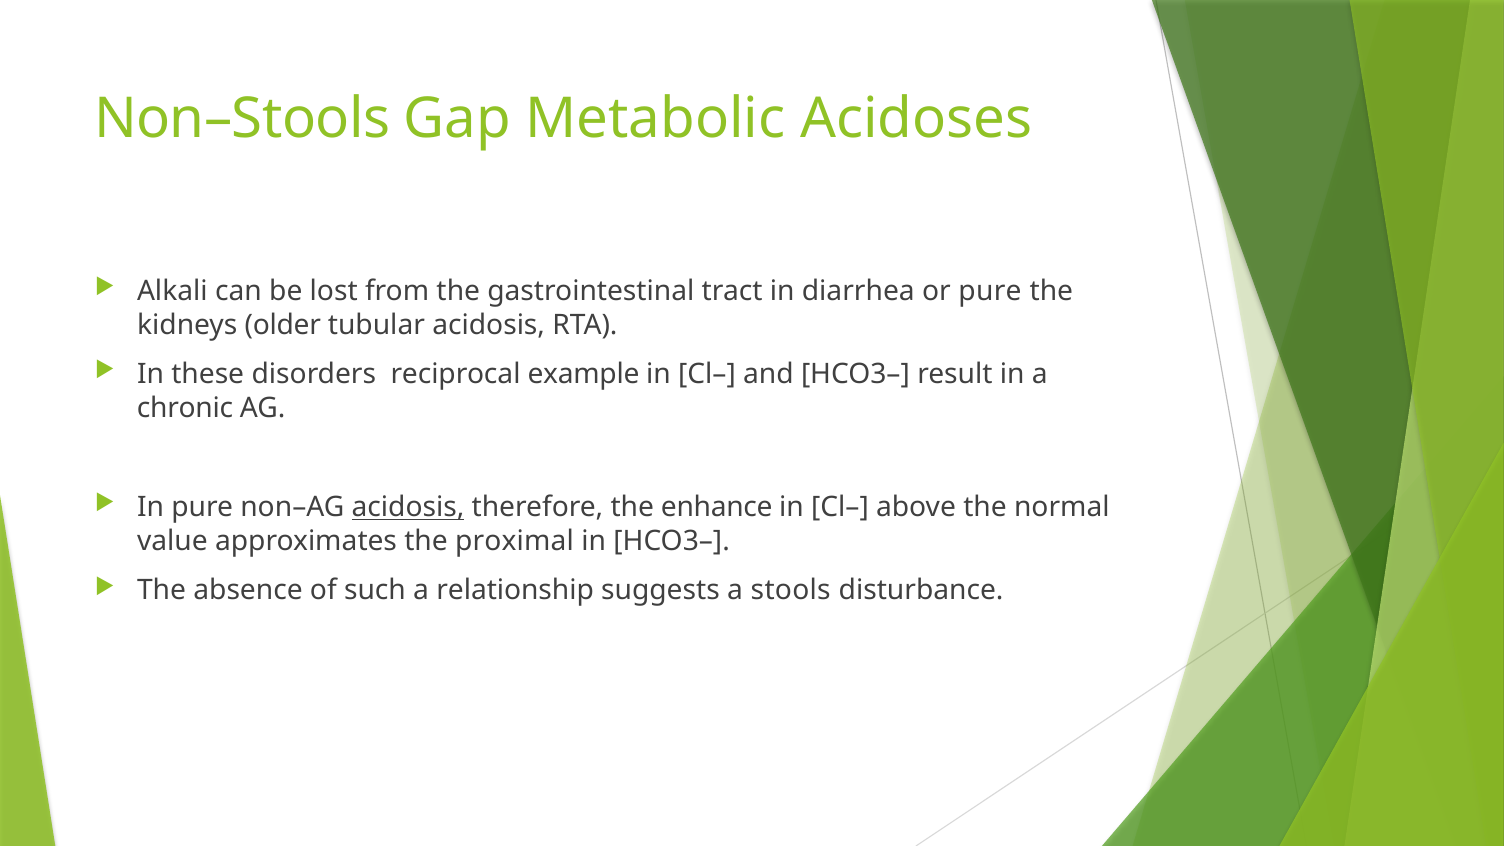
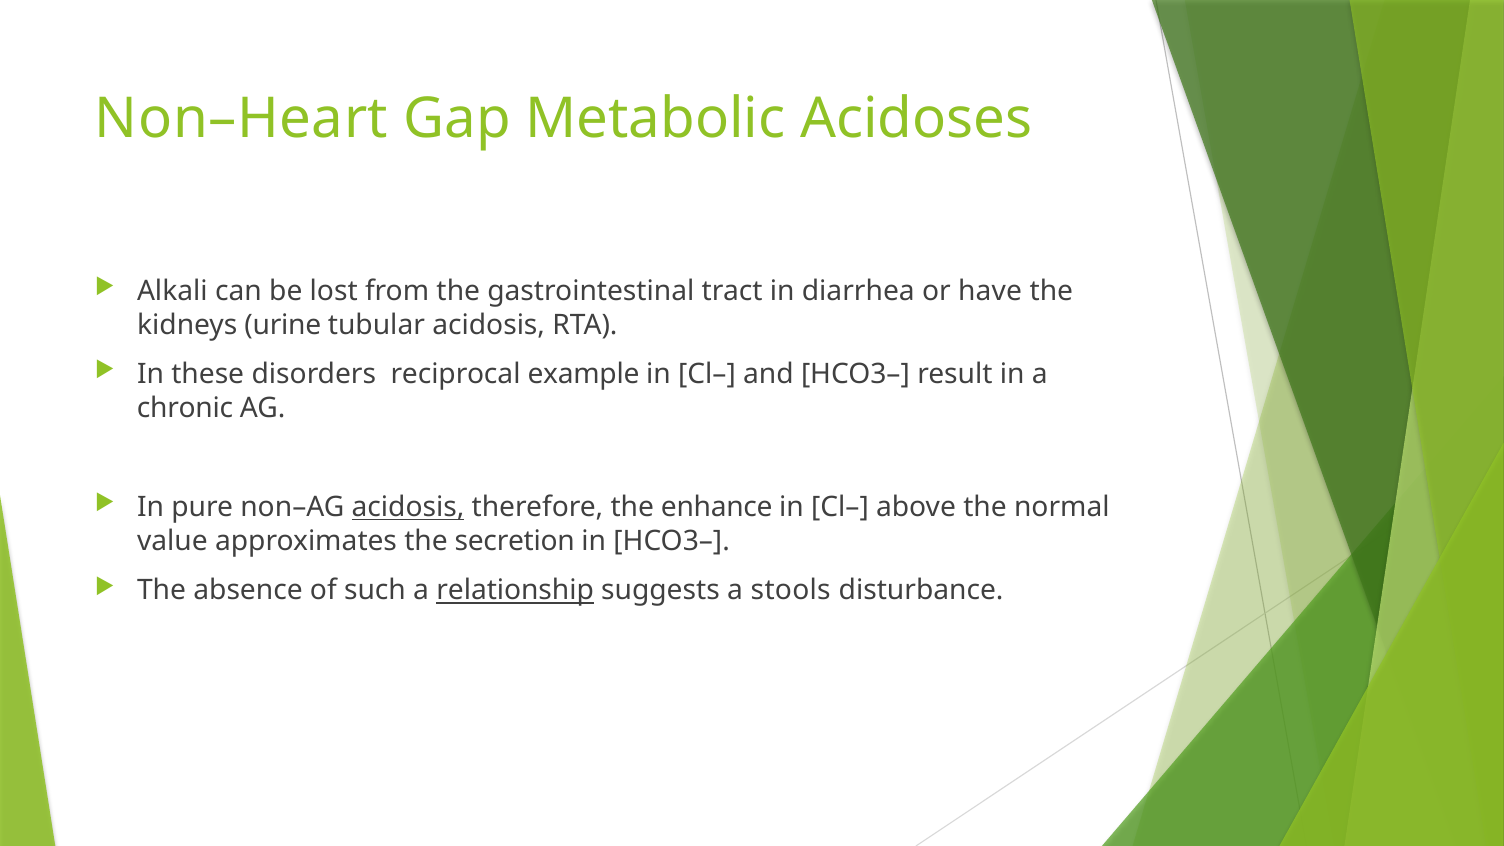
Non–Stools: Non–Stools -> Non–Heart
or pure: pure -> have
older: older -> urine
proximal: proximal -> secretion
relationship underline: none -> present
